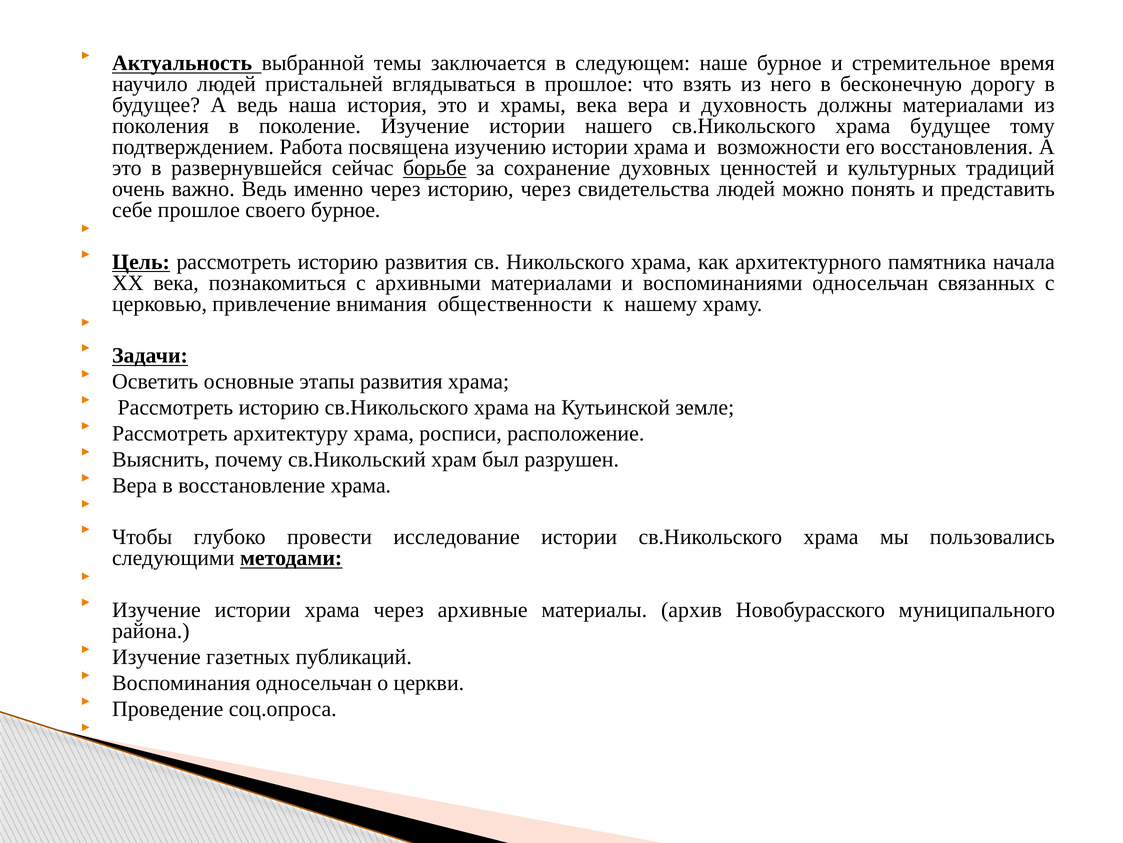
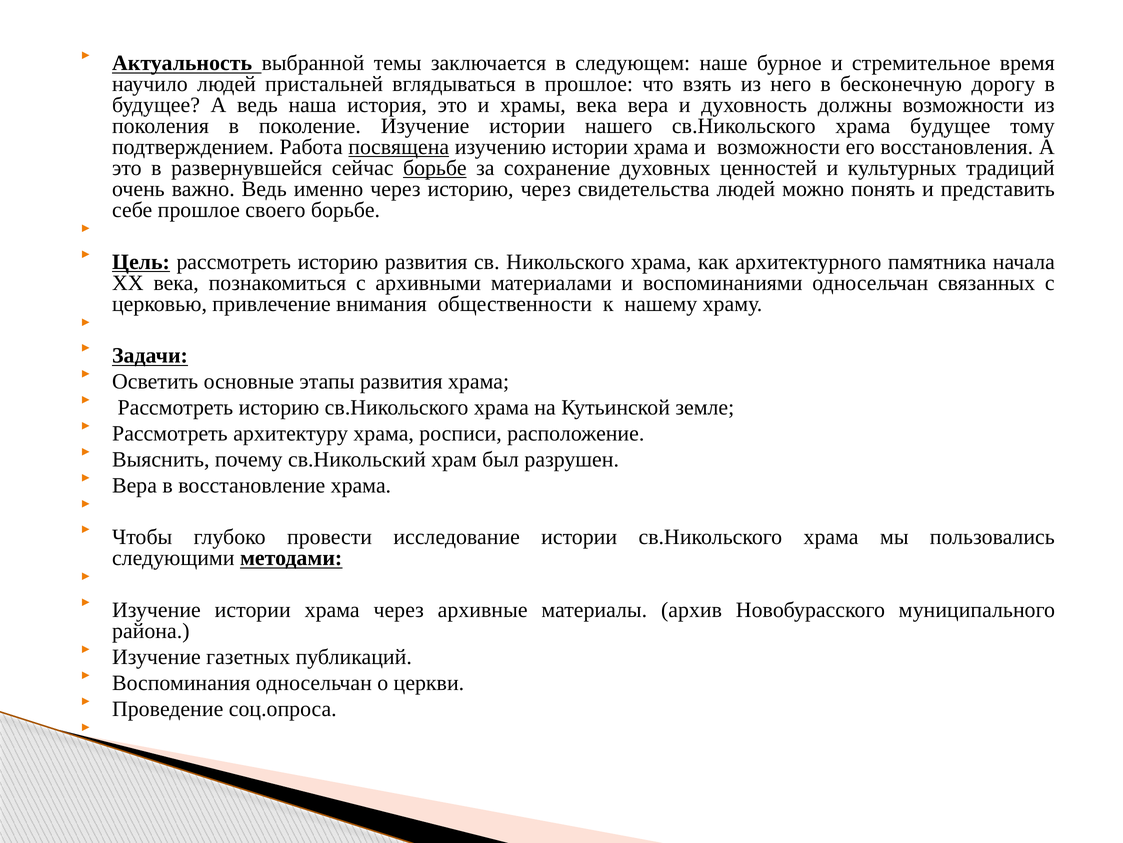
должны материалами: материалами -> возможности
посвящена underline: none -> present
своего бурное: бурное -> борьбе
